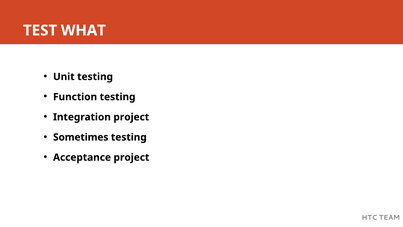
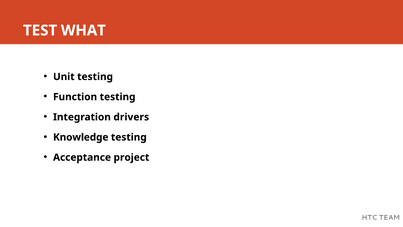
Integration project: project -> drivers
Sometimes: Sometimes -> Knowledge
